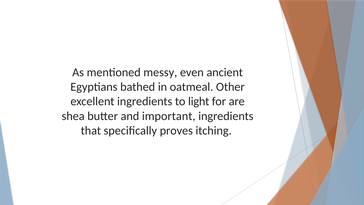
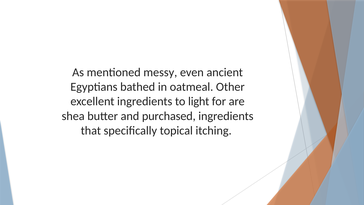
important: important -> purchased
proves: proves -> topical
